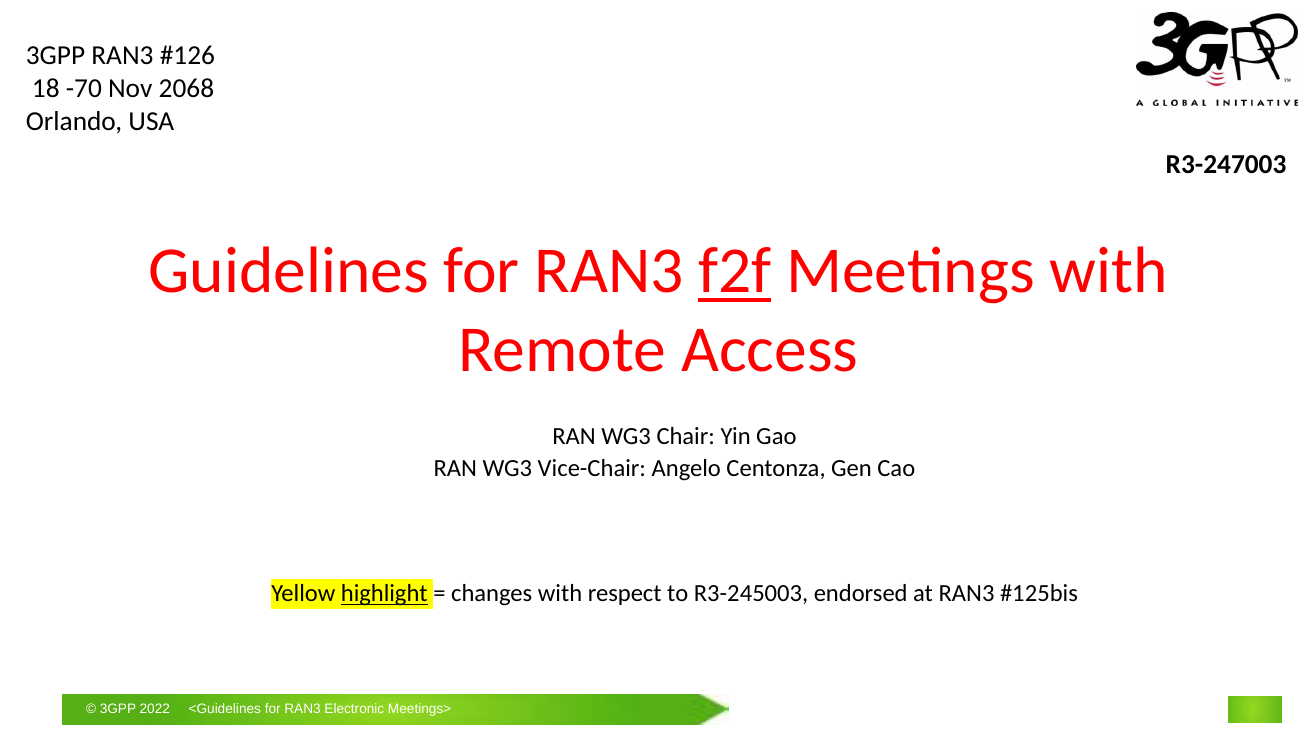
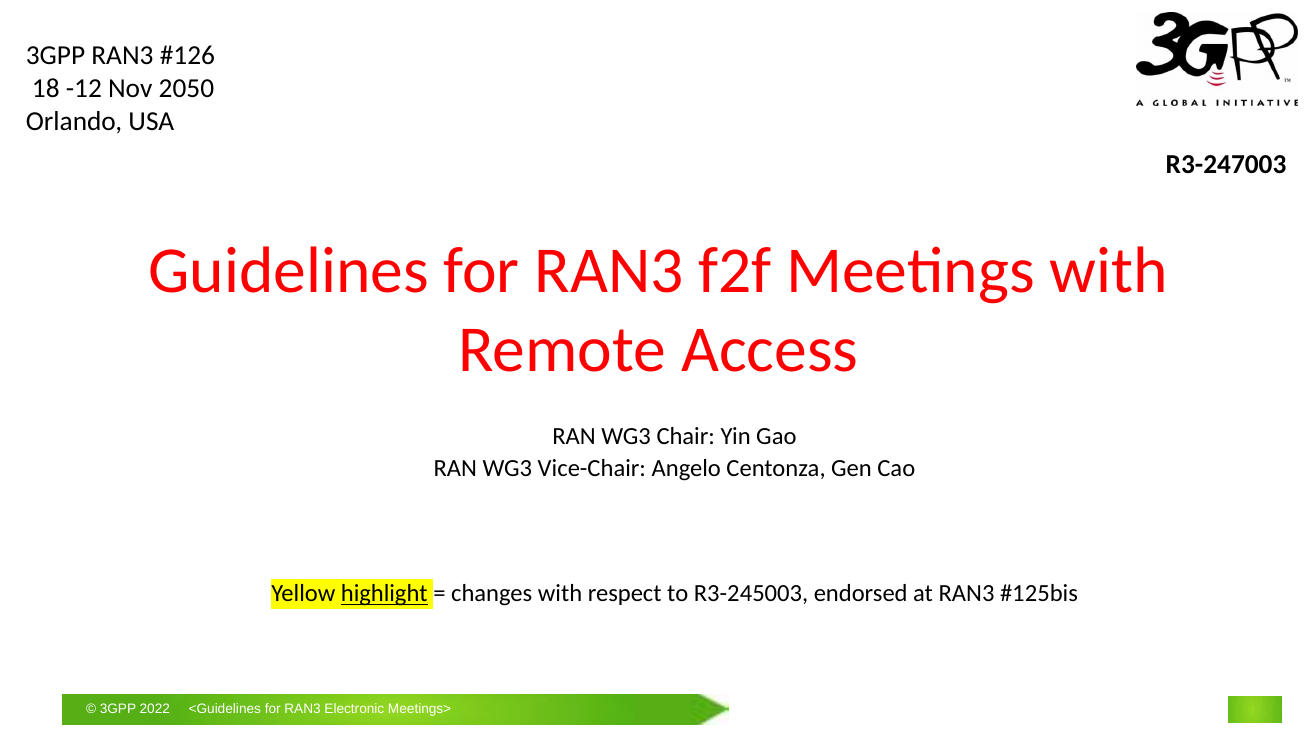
-70: -70 -> -12
2068: 2068 -> 2050
f2f underline: present -> none
